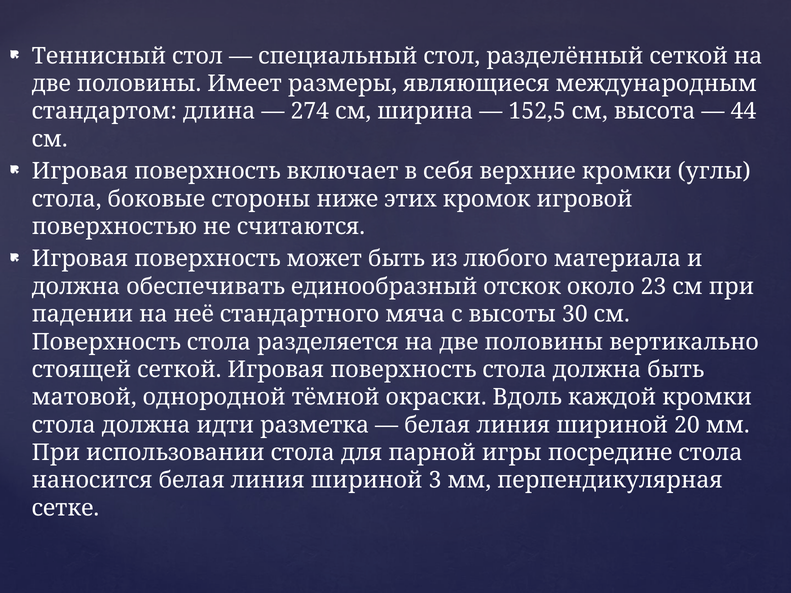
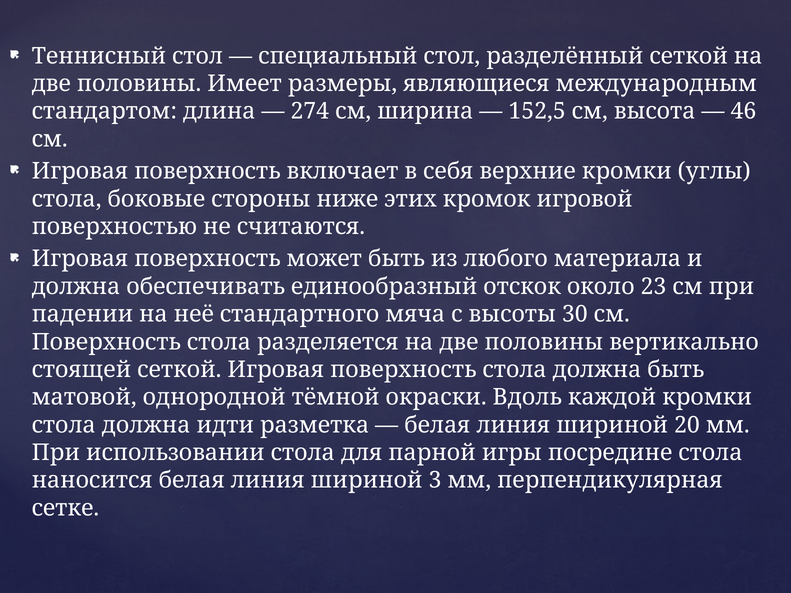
44: 44 -> 46
